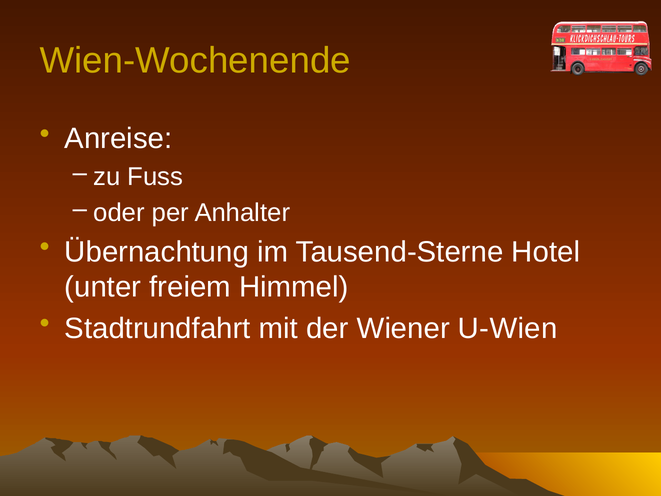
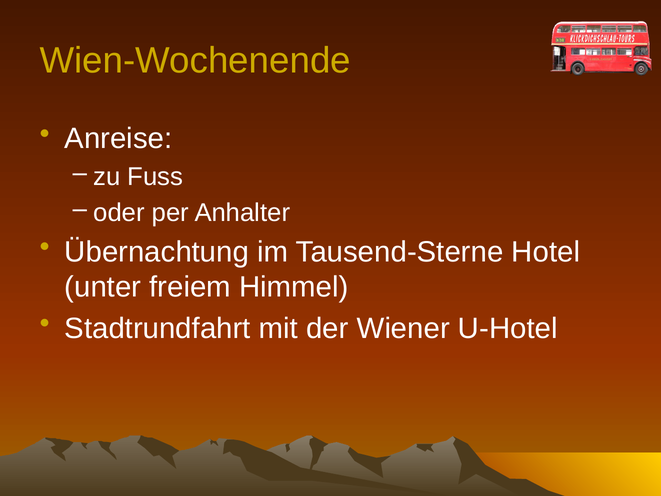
U-Wien: U-Wien -> U-Hotel
